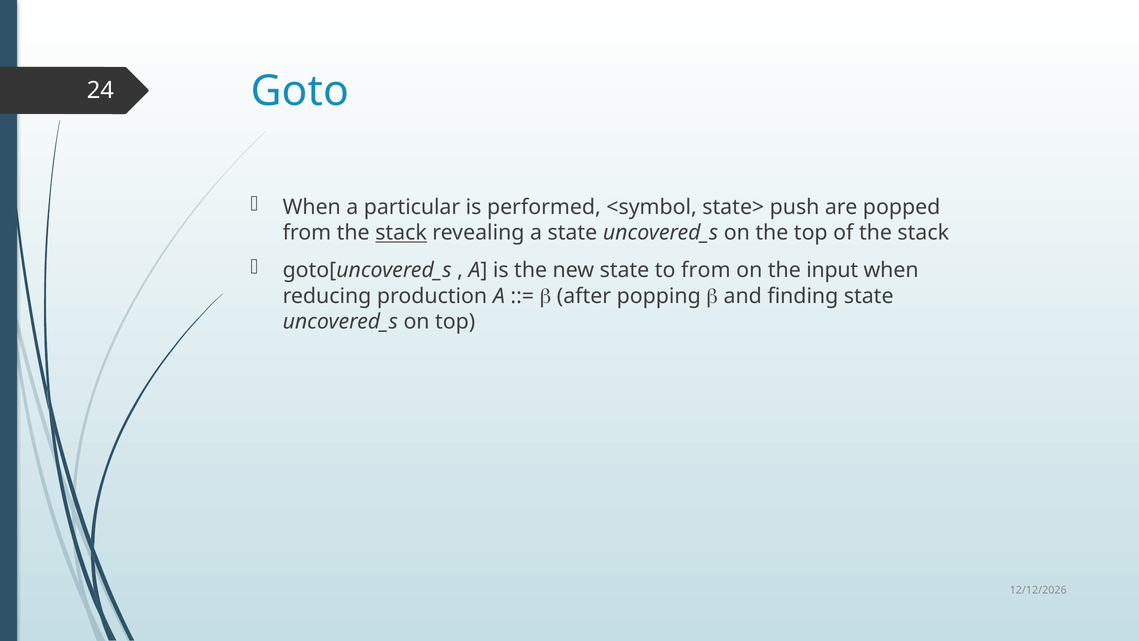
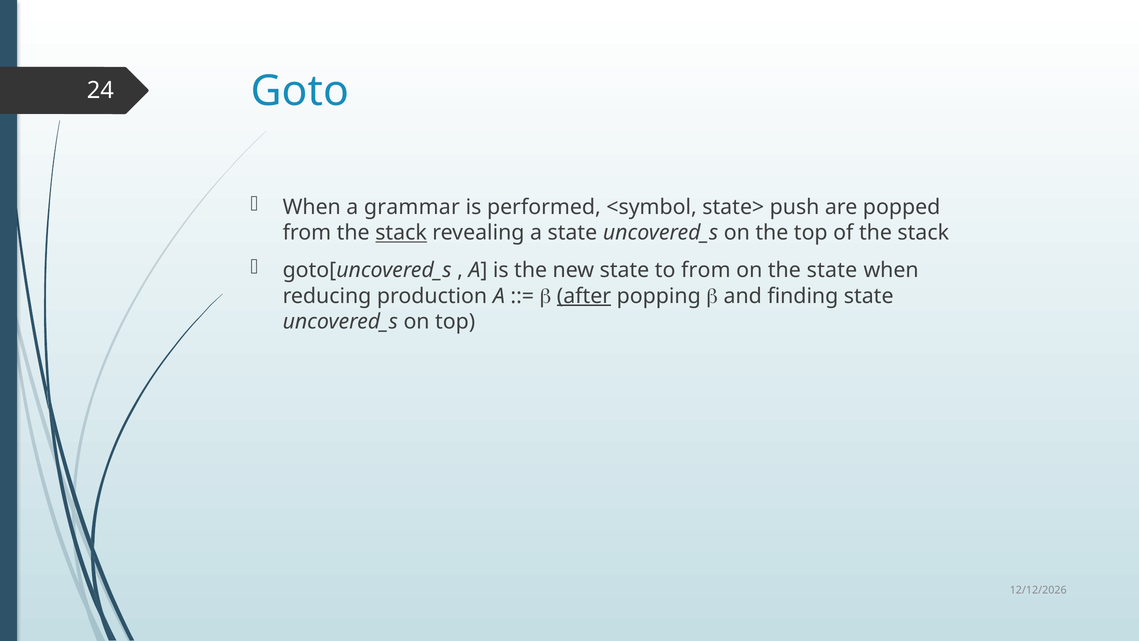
particular: particular -> grammar
the input: input -> state
after underline: none -> present
